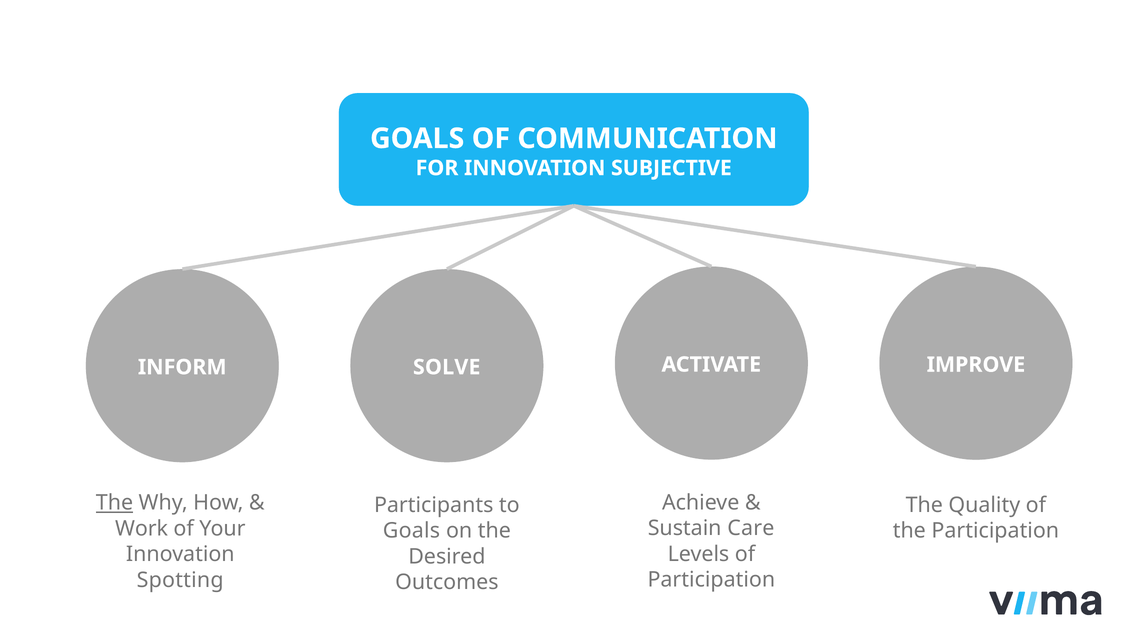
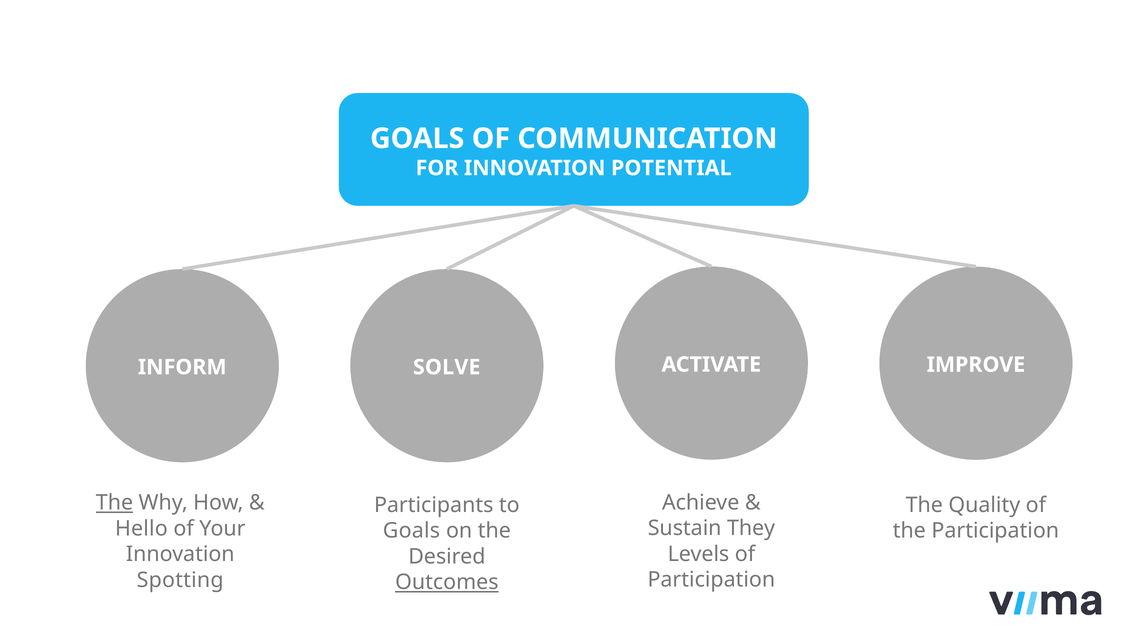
SUBJECTIVE: SUBJECTIVE -> POTENTIAL
Care: Care -> They
Work: Work -> Hello
Outcomes underline: none -> present
